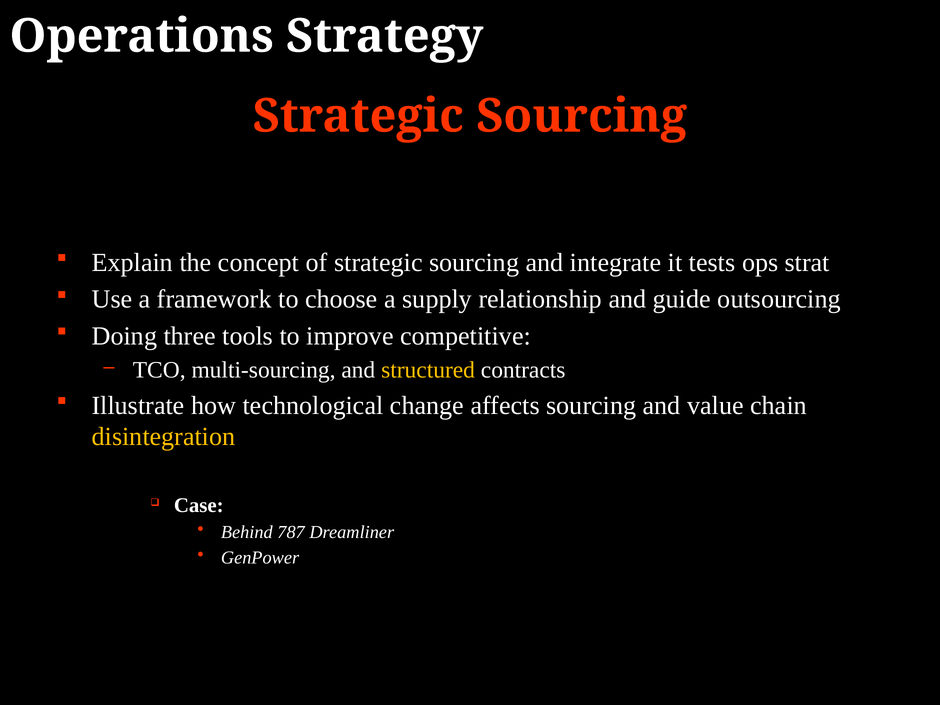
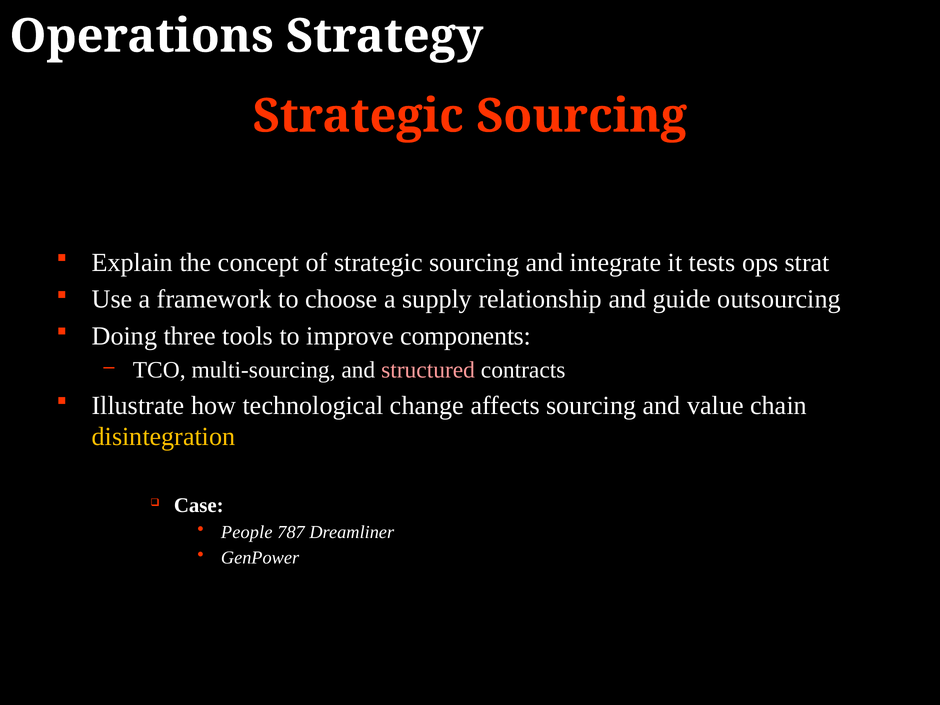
competitive: competitive -> components
structured colour: yellow -> pink
Behind: Behind -> People
